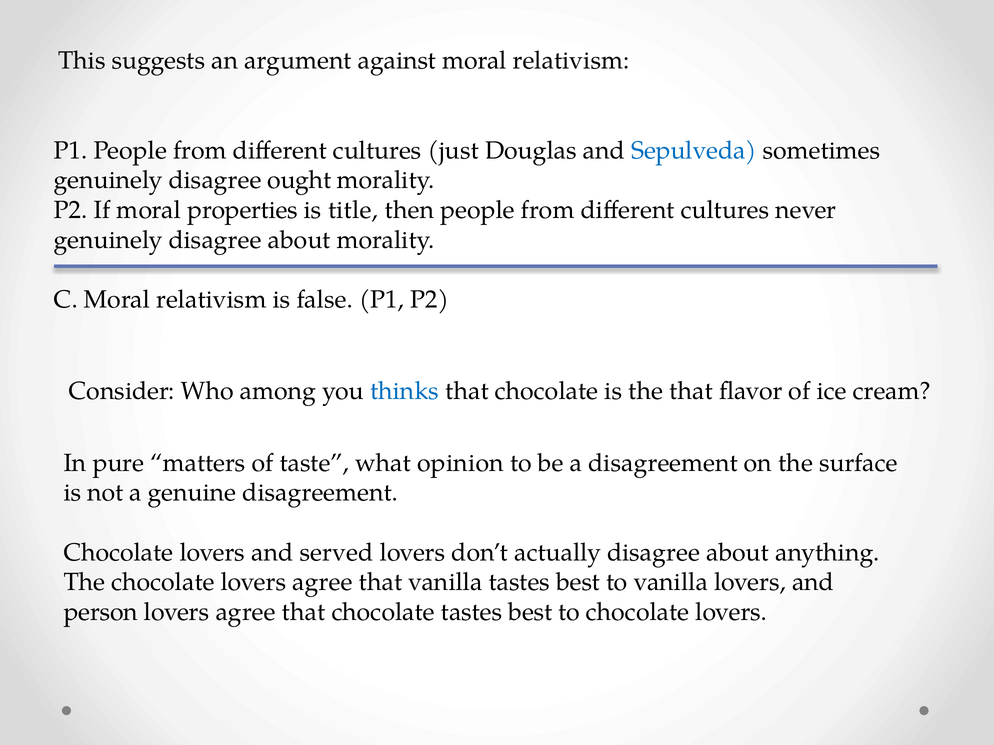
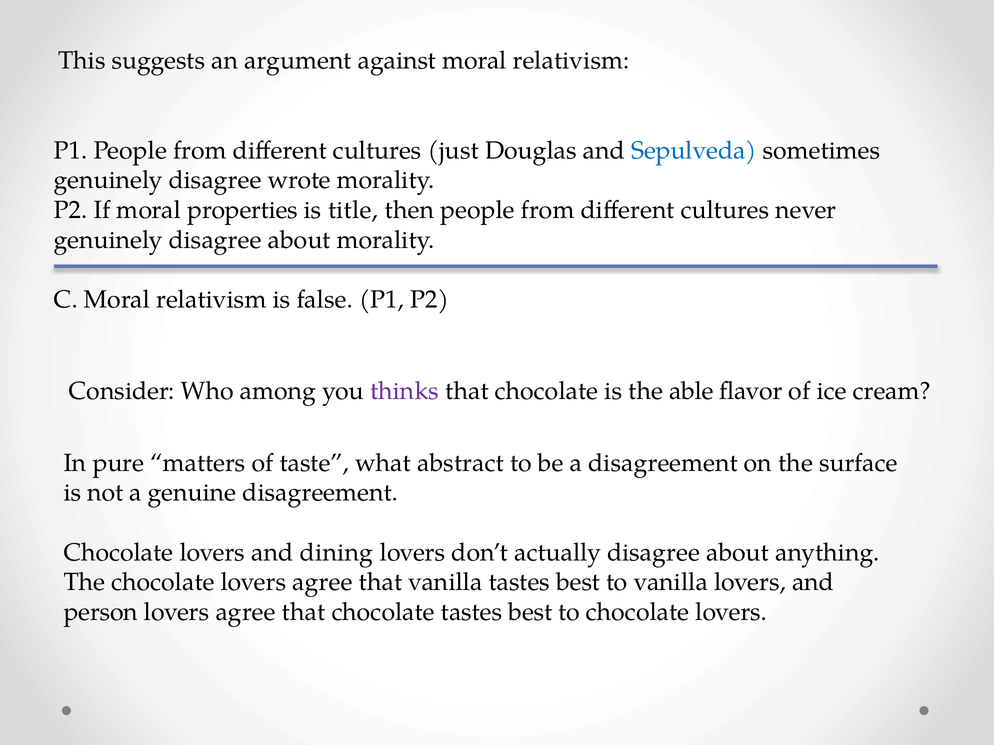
ought: ought -> wrote
thinks colour: blue -> purple
the that: that -> able
opinion: opinion -> abstract
served: served -> dining
